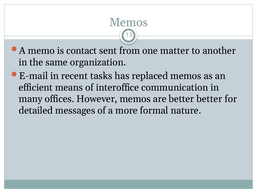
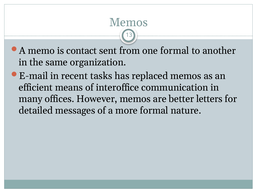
one matter: matter -> formal
better better: better -> letters
